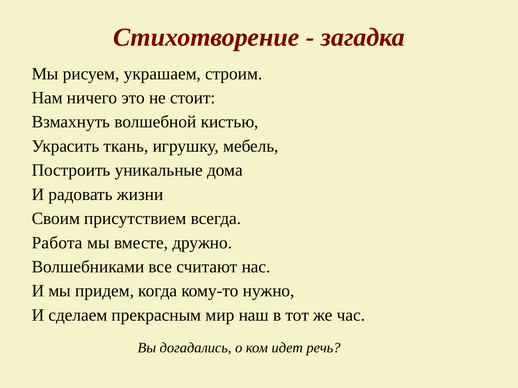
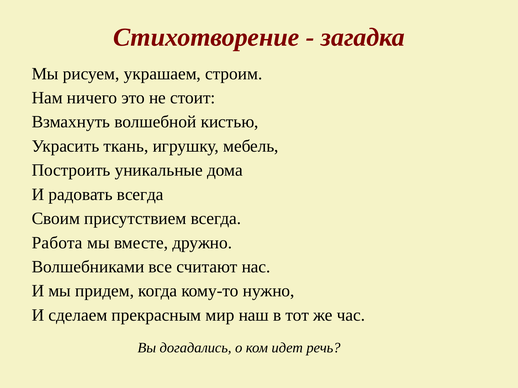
радовать жизни: жизни -> всегда
